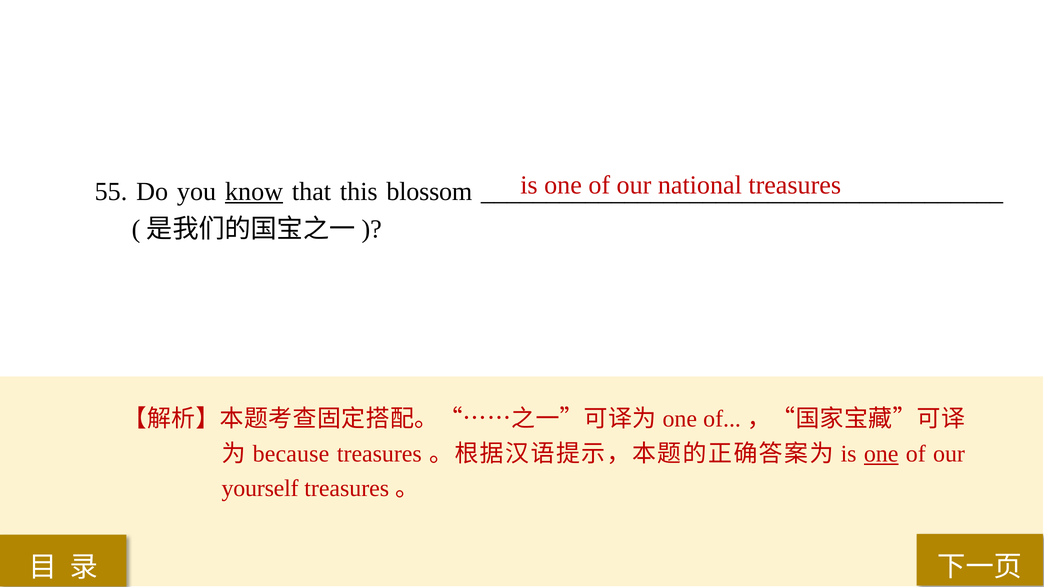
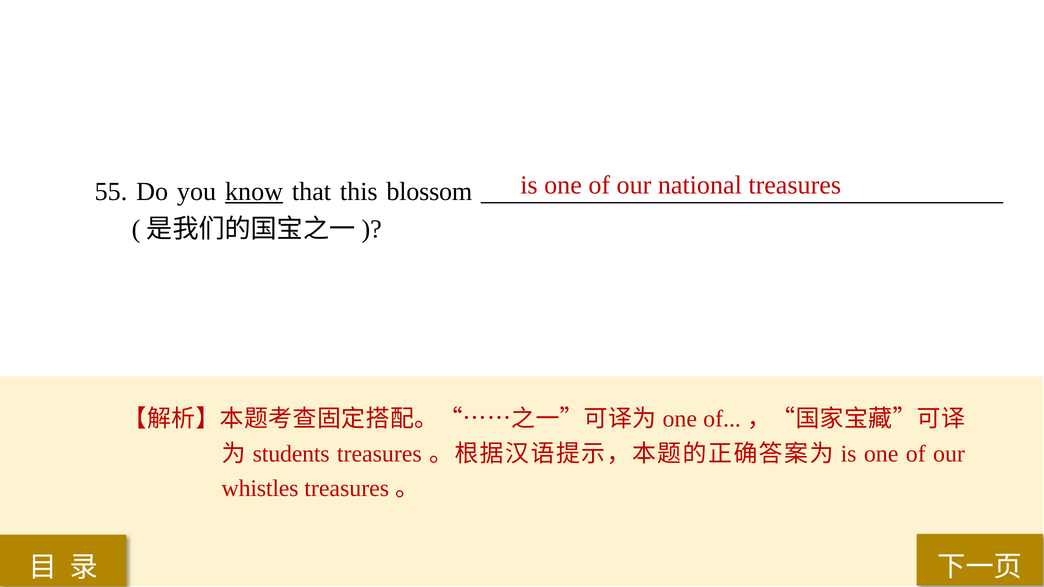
because: because -> students
one at (881, 454) underline: present -> none
yourself: yourself -> whistles
